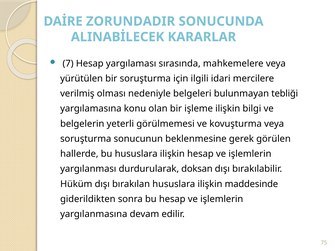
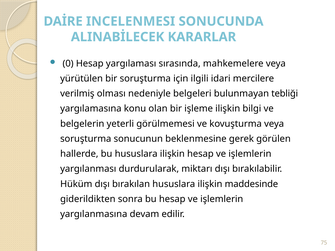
ZORUNDADIR: ZORUNDADIR -> INCELENMESI
7: 7 -> 0
doksan: doksan -> miktarı
